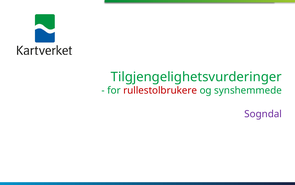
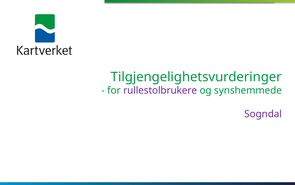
rullestolbrukere colour: red -> purple
